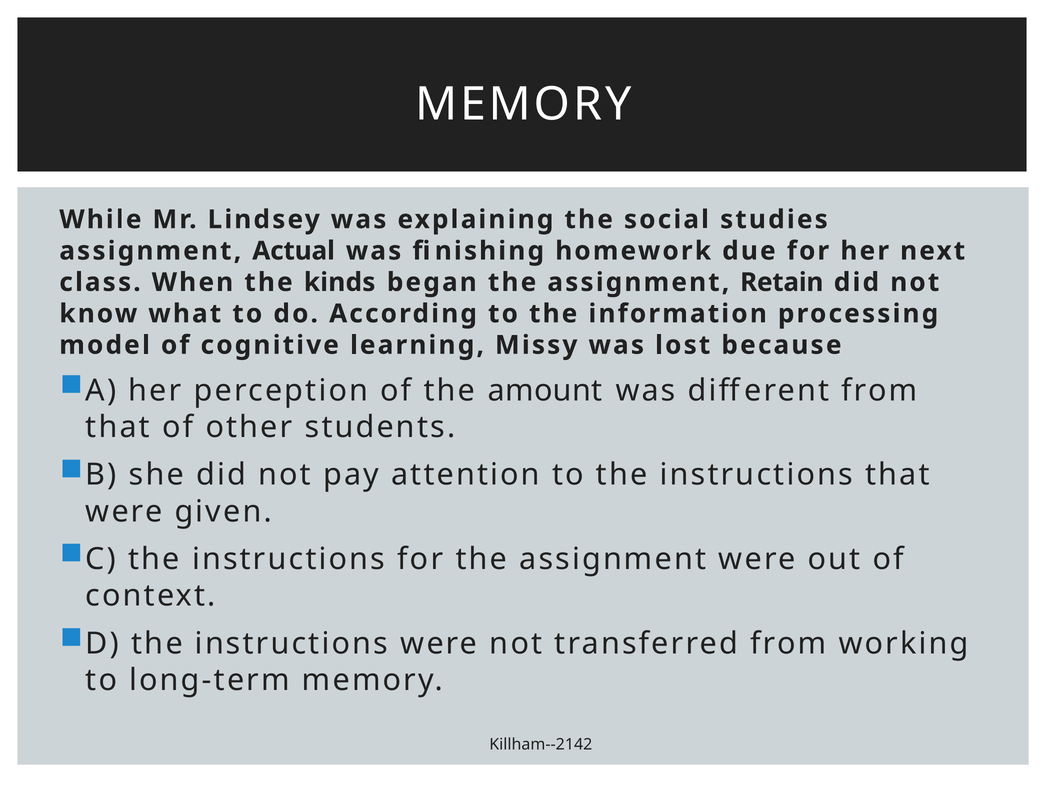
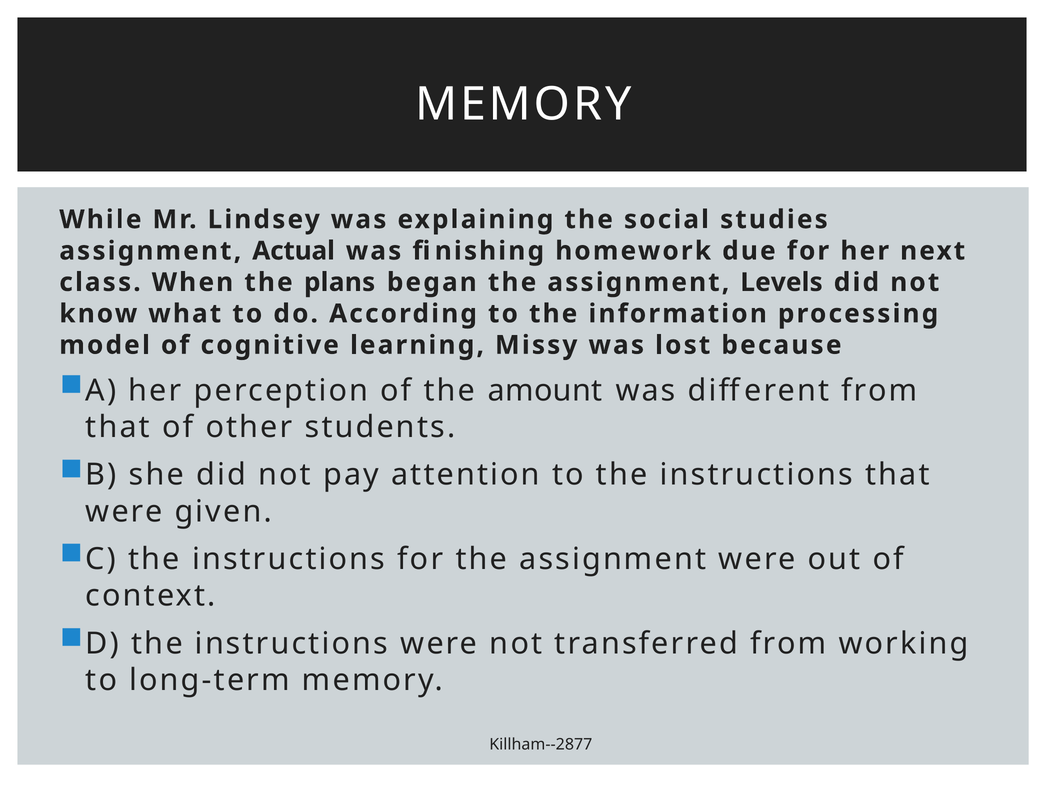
kinds: kinds -> plans
Retain: Retain -> Levels
Killham--2142: Killham--2142 -> Killham--2877
